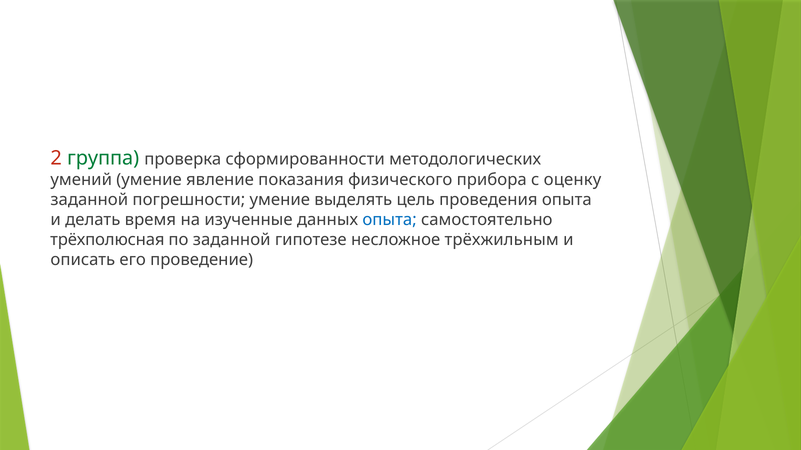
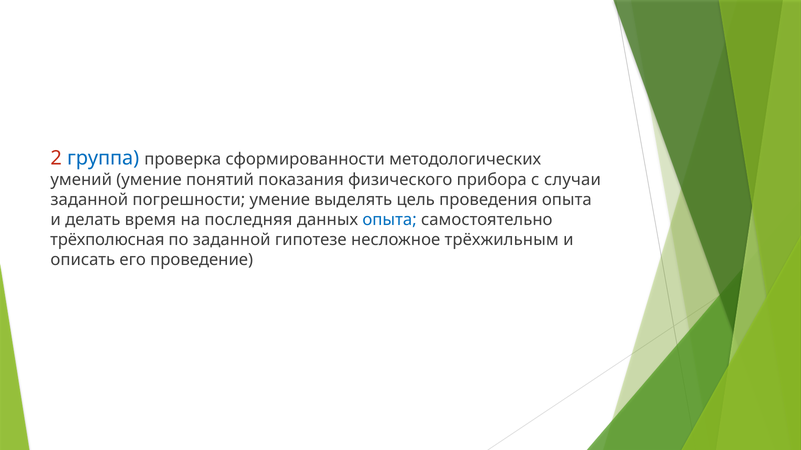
группа colour: green -> blue
явление: явление -> понятий
оценку: оценку -> случаи
изученные: изученные -> последняя
